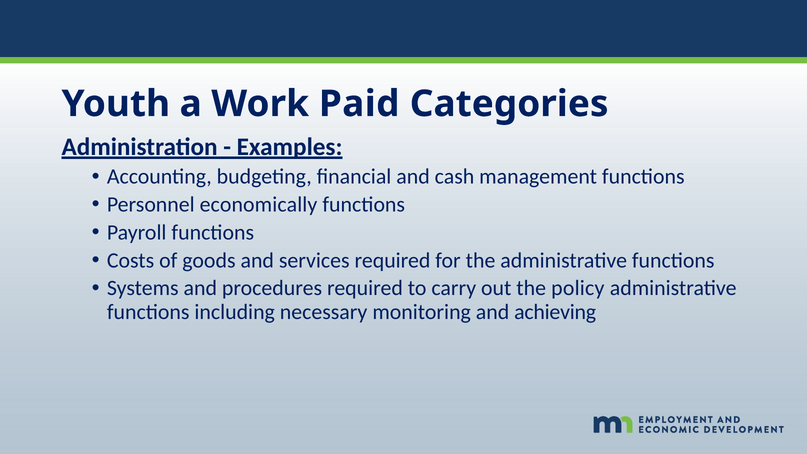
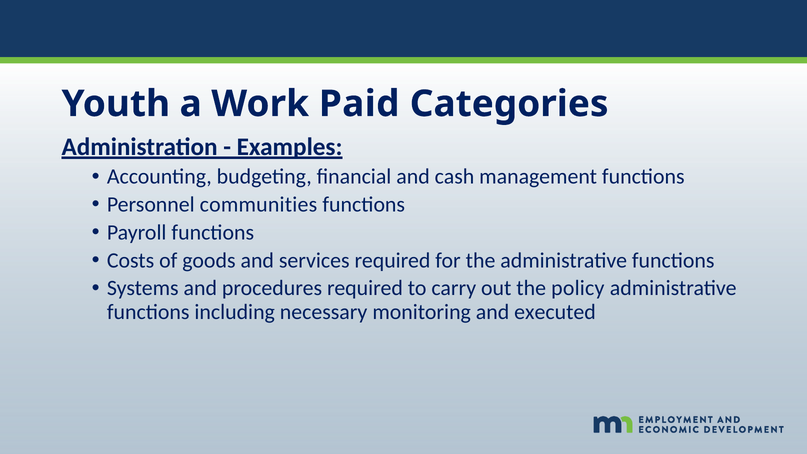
economically: economically -> communities
achieving: achieving -> executed
